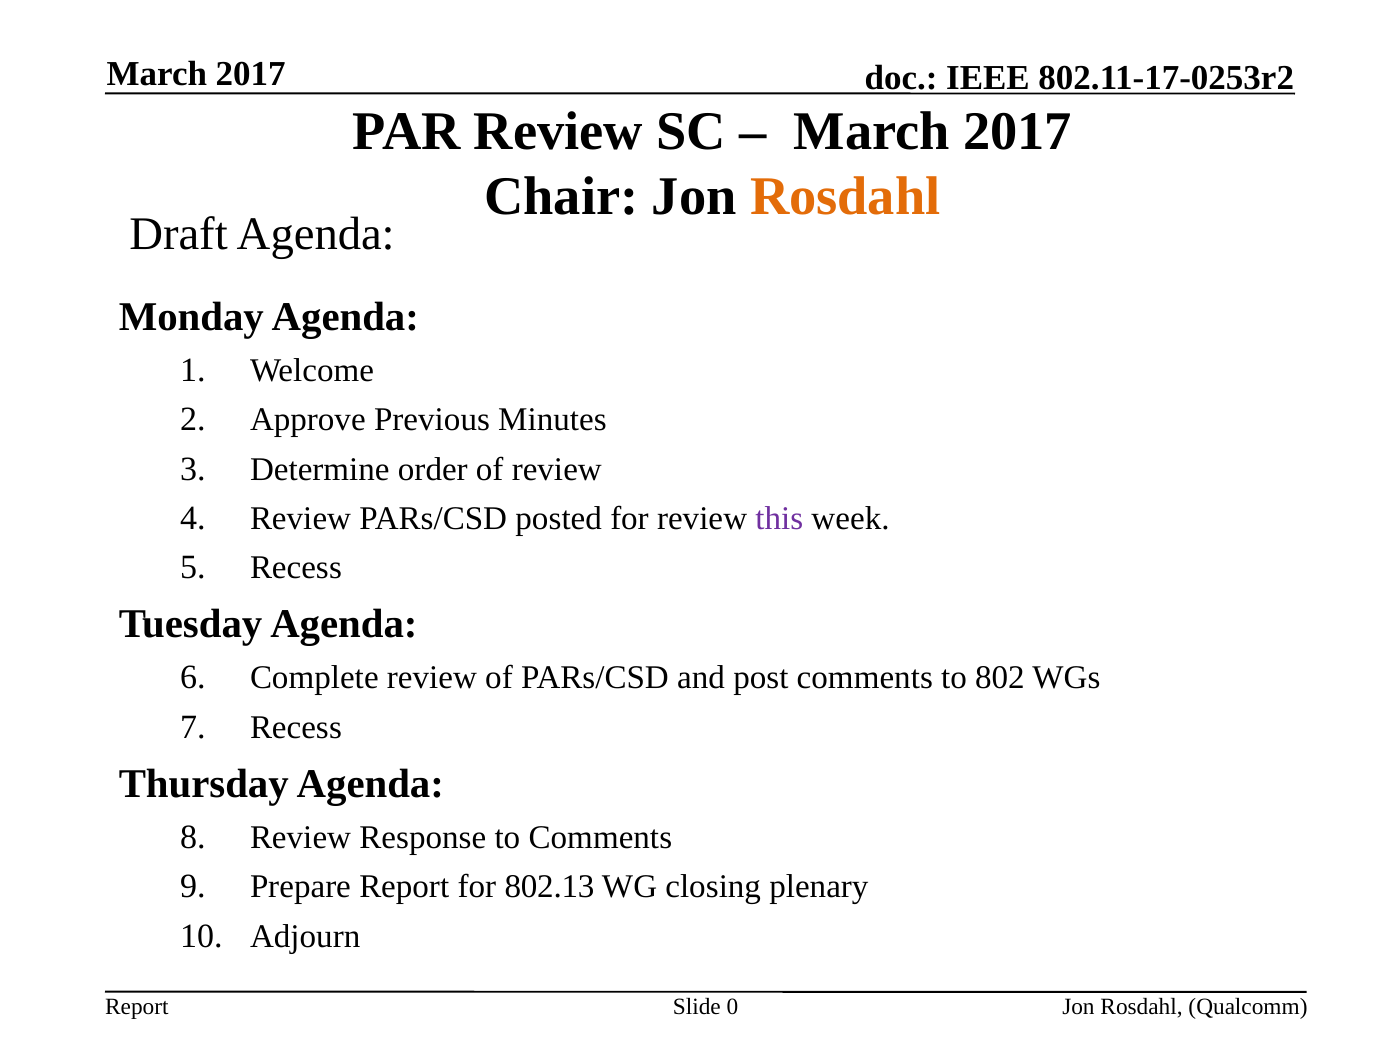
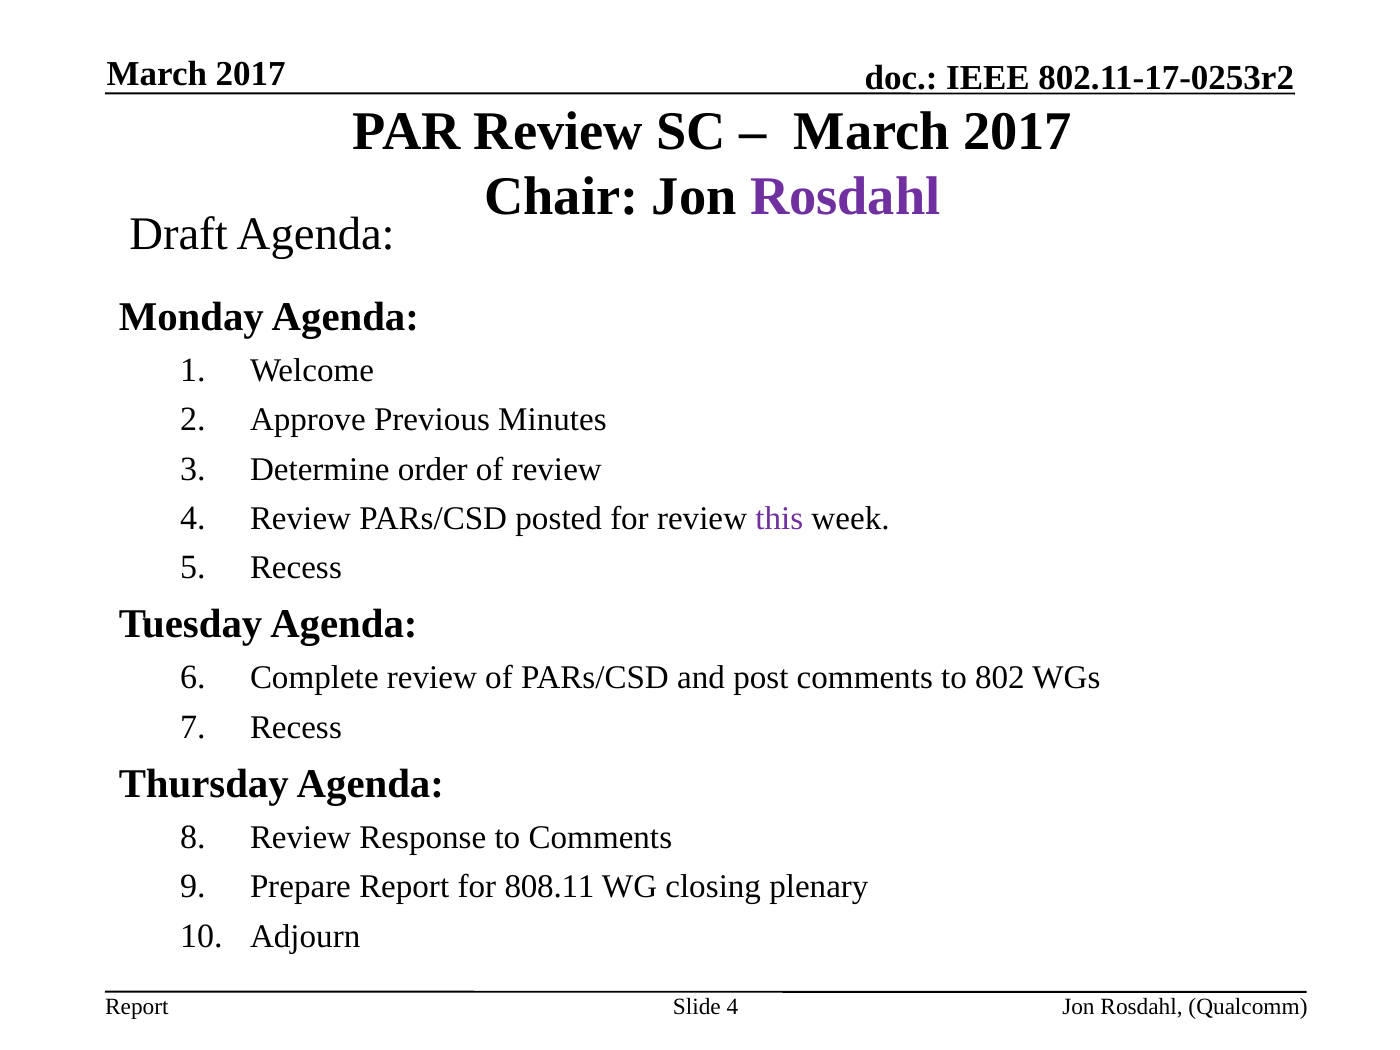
Rosdahl at (845, 197) colour: orange -> purple
802.13: 802.13 -> 808.11
Slide 0: 0 -> 4
